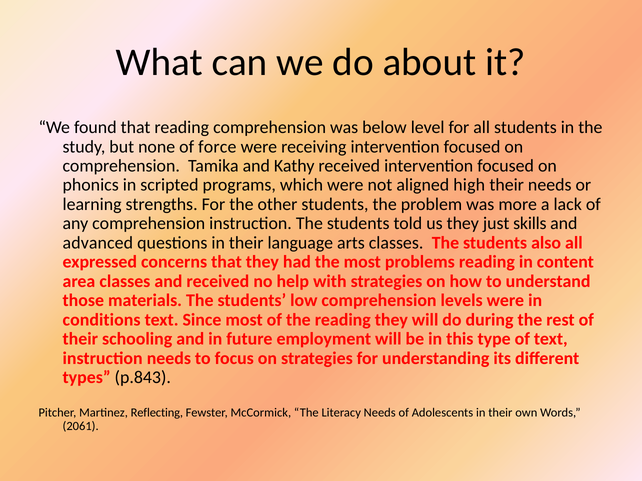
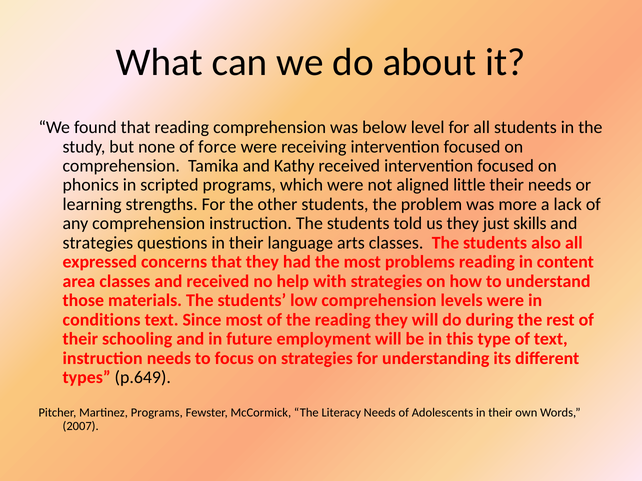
high: high -> little
advanced at (98, 243): advanced -> strategies
p.843: p.843 -> p.649
Martinez Reflecting: Reflecting -> Programs
2061: 2061 -> 2007
